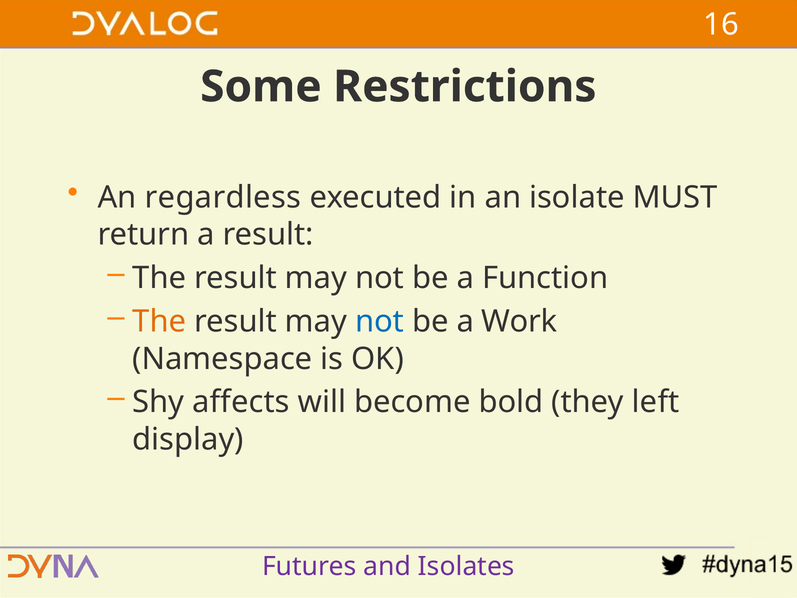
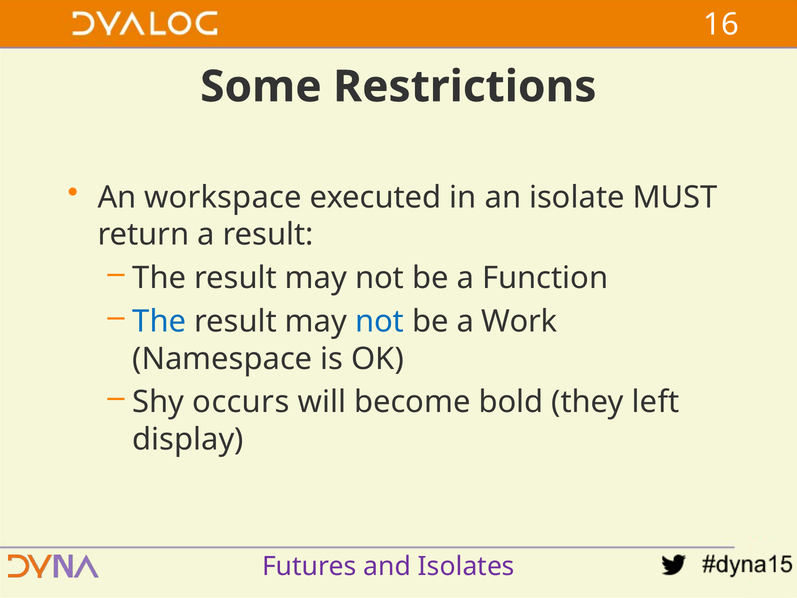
regardless: regardless -> workspace
The at (159, 321) colour: orange -> blue
affects: affects -> occurs
